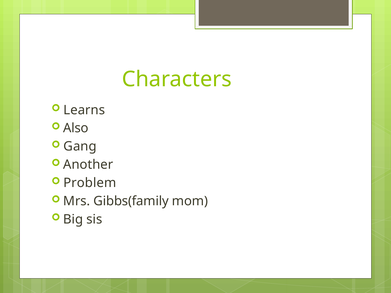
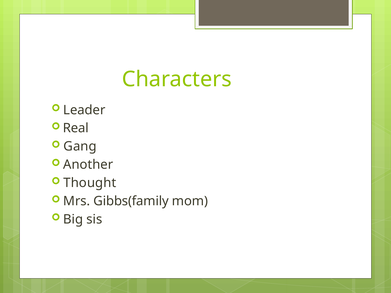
Learns: Learns -> Leader
Also: Also -> Real
Problem: Problem -> Thought
